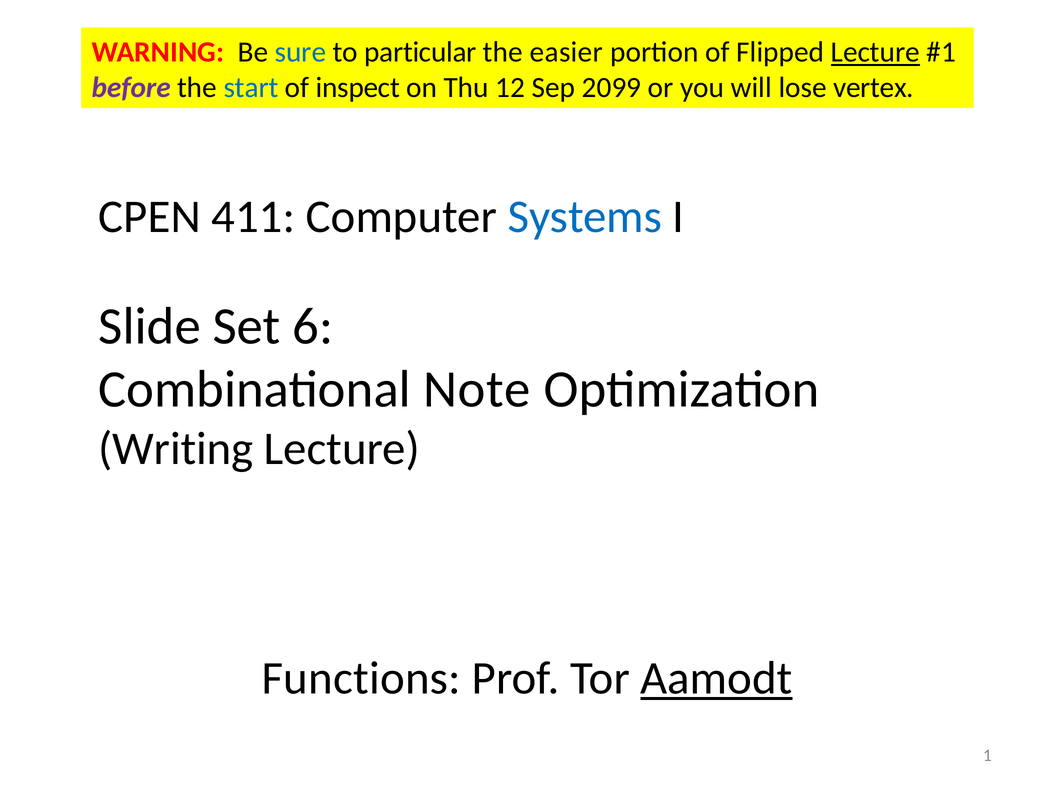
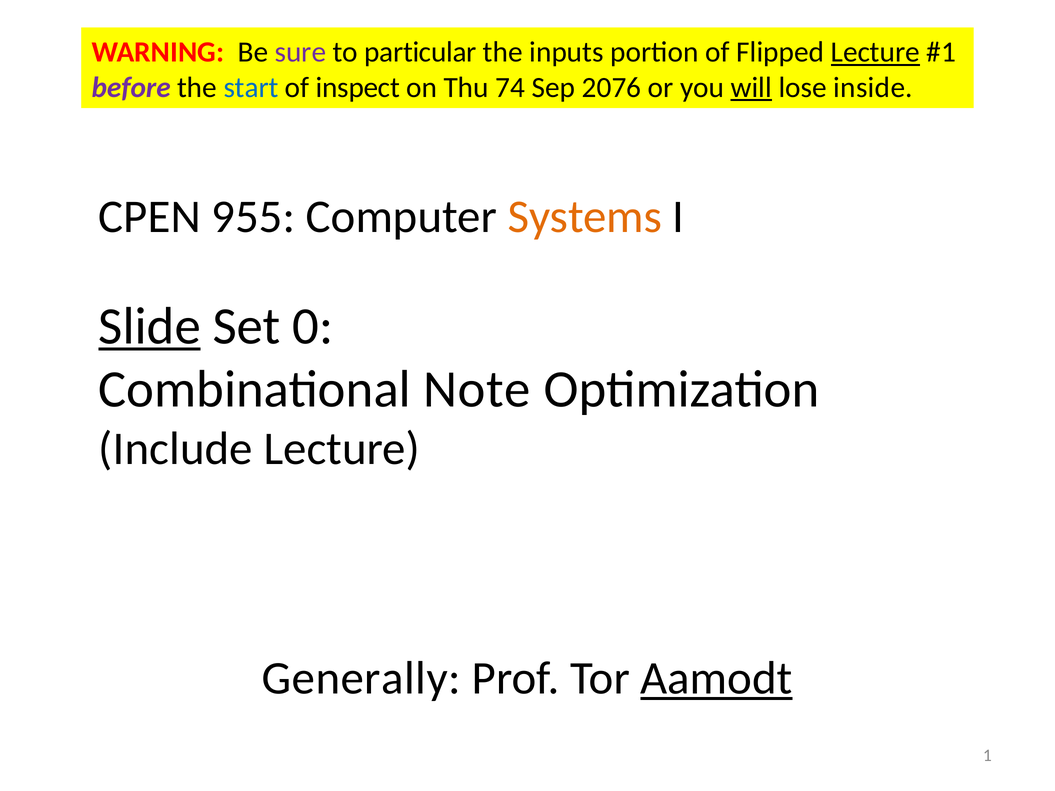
sure colour: blue -> purple
easier: easier -> inputs
12: 12 -> 74
2099: 2099 -> 2076
will underline: none -> present
vertex: vertex -> inside
411: 411 -> 955
Systems colour: blue -> orange
Slide underline: none -> present
6: 6 -> 0
Writing: Writing -> Include
Functions: Functions -> Generally
